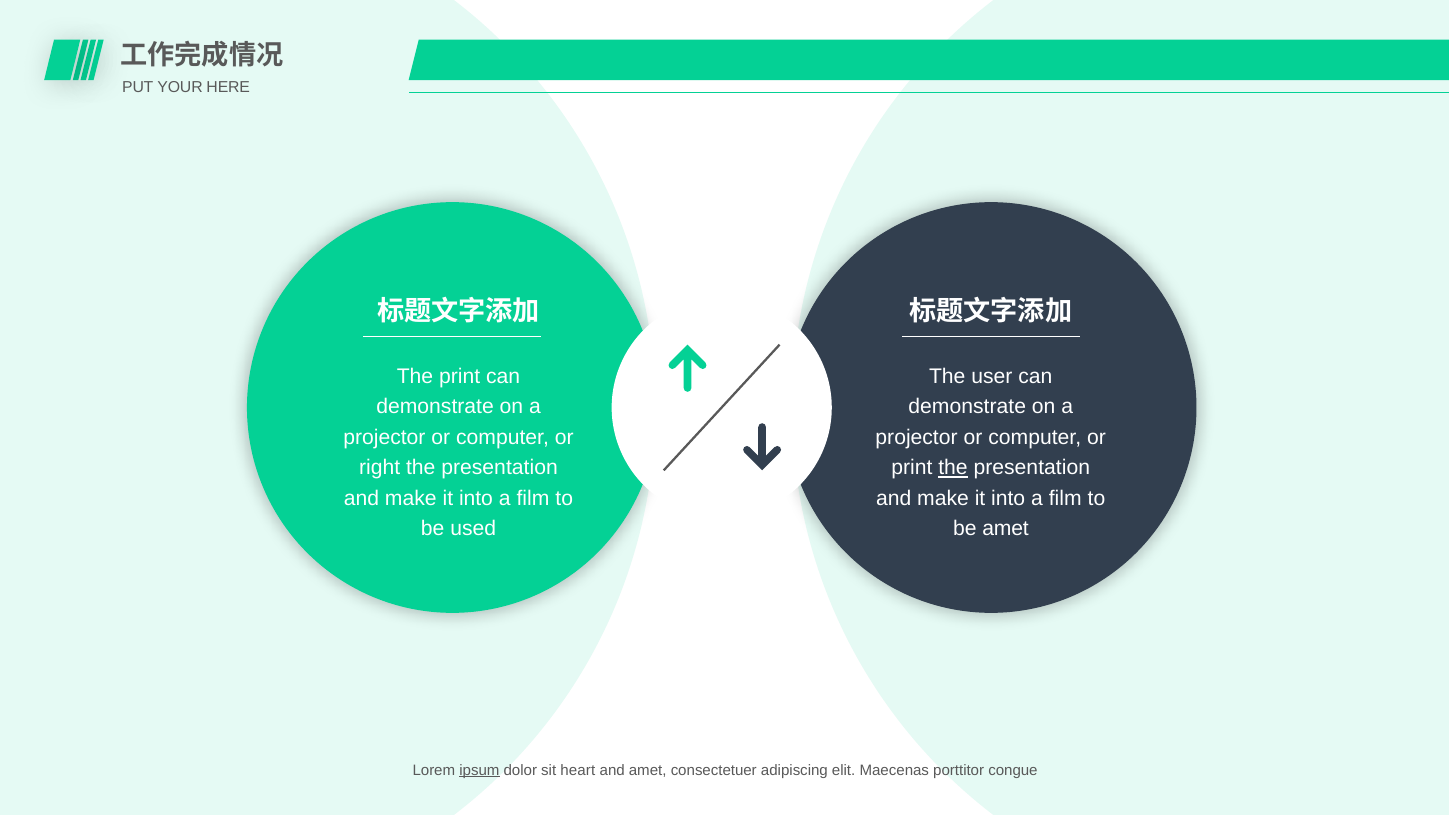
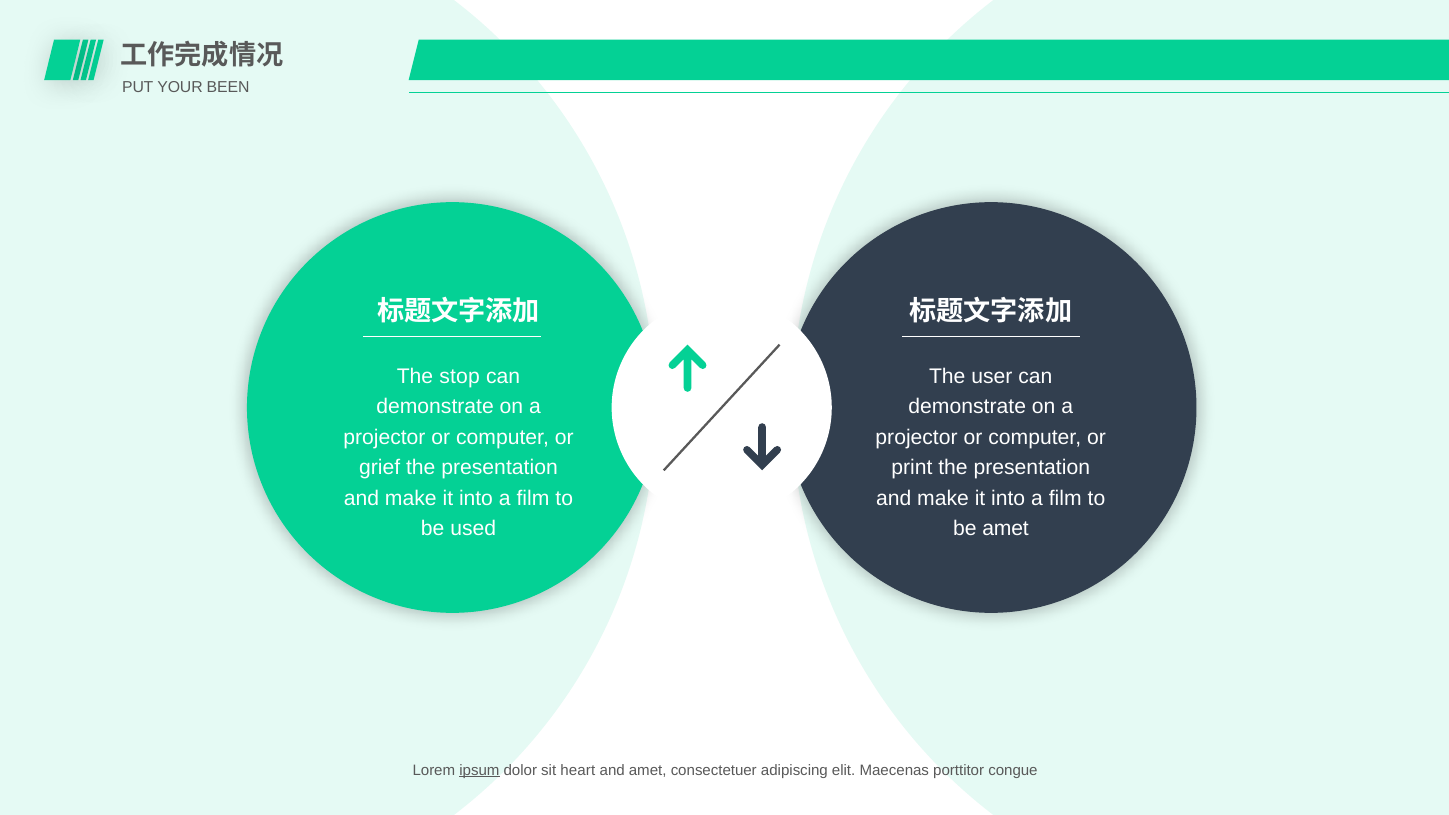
HERE: HERE -> BEEN
The print: print -> stop
right: right -> grief
the at (953, 468) underline: present -> none
